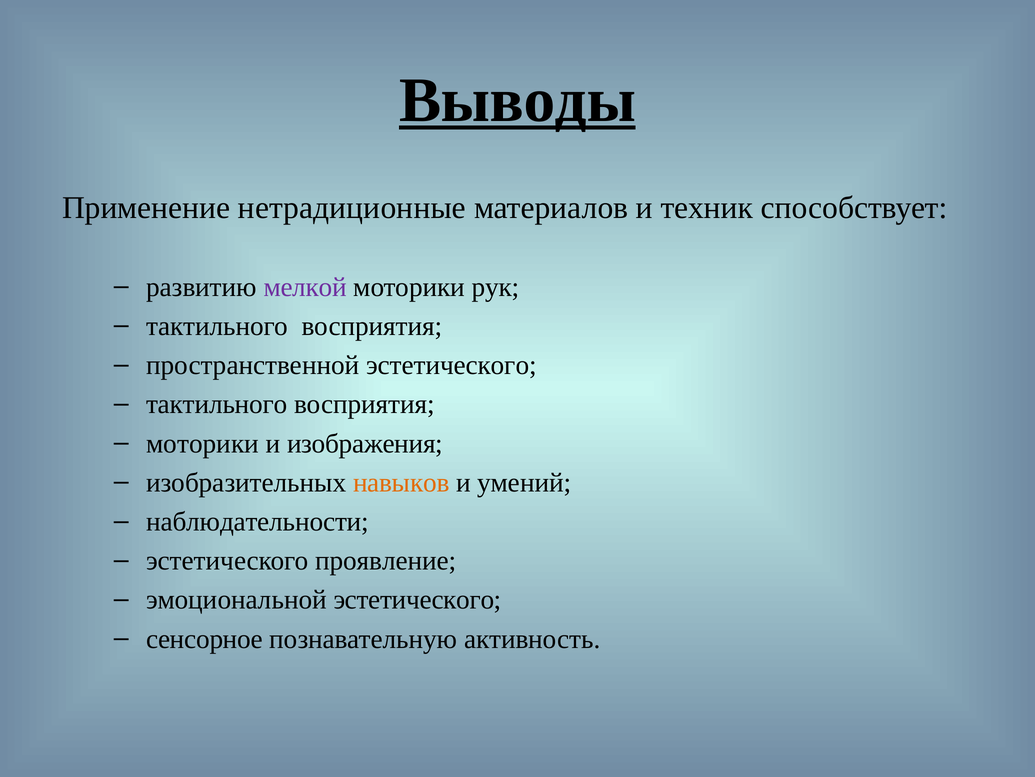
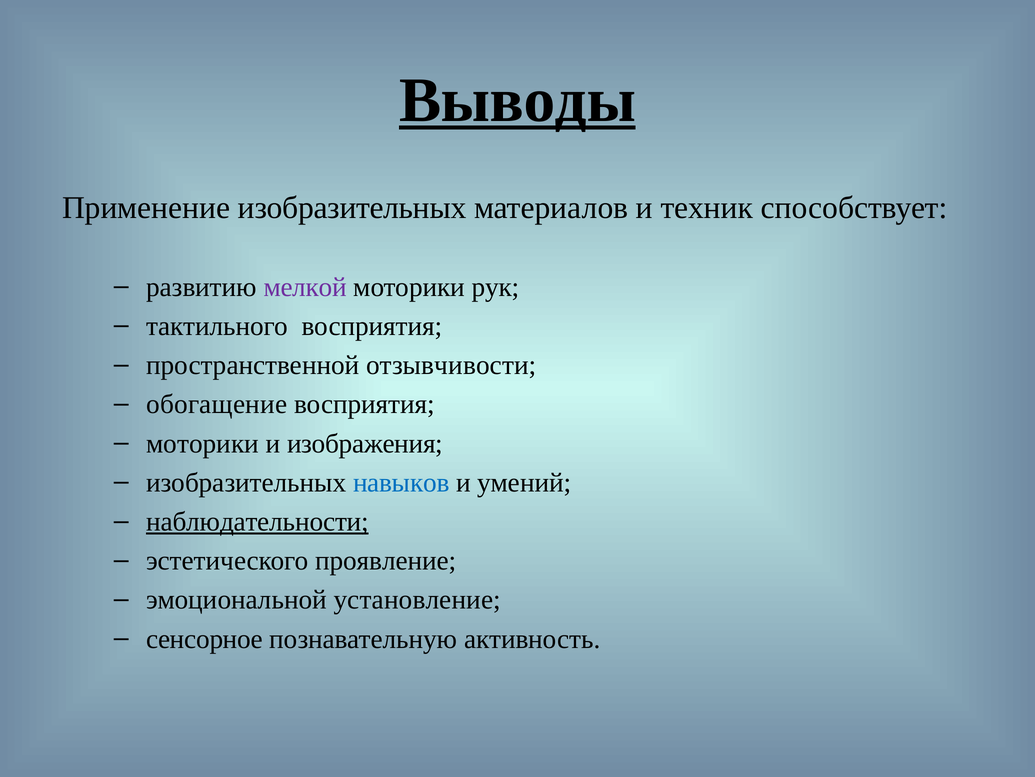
Применение нетрадиционные: нетрадиционные -> изобразительных
пространственной эстетического: эстетического -> отзывчивости
тактильного at (217, 404): тактильного -> обогащение
навыков colour: orange -> blue
наблюдательности underline: none -> present
эмоциональной эстетического: эстетического -> установление
